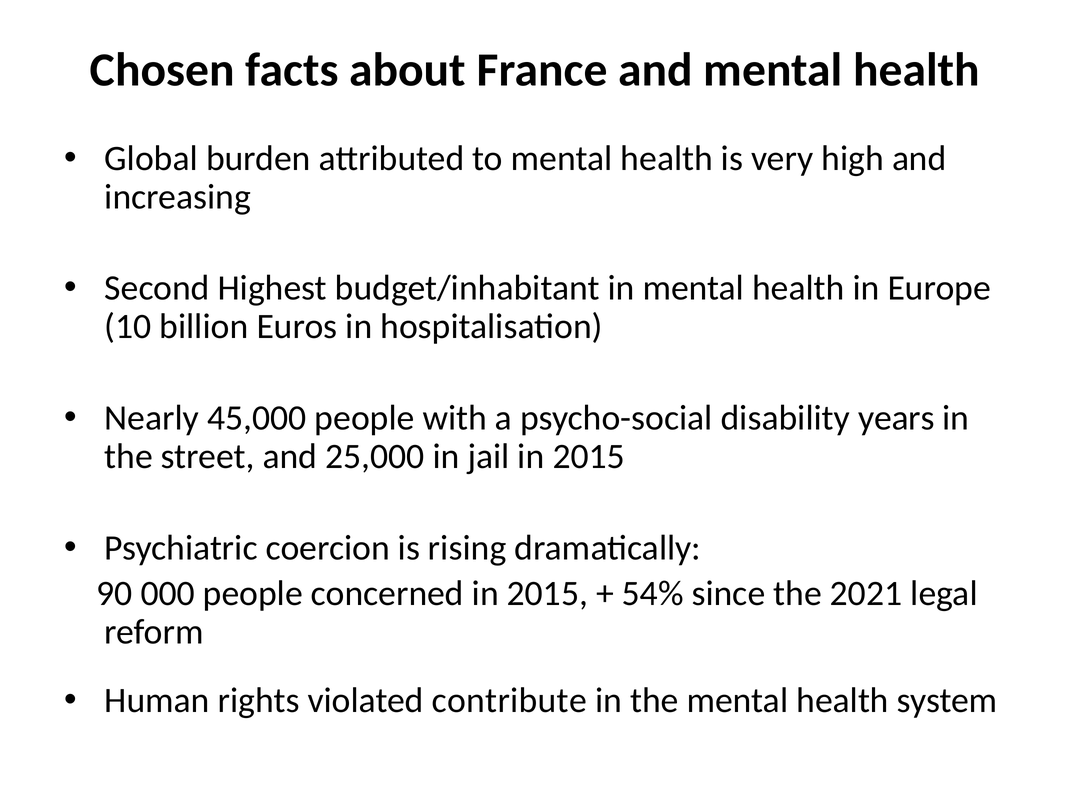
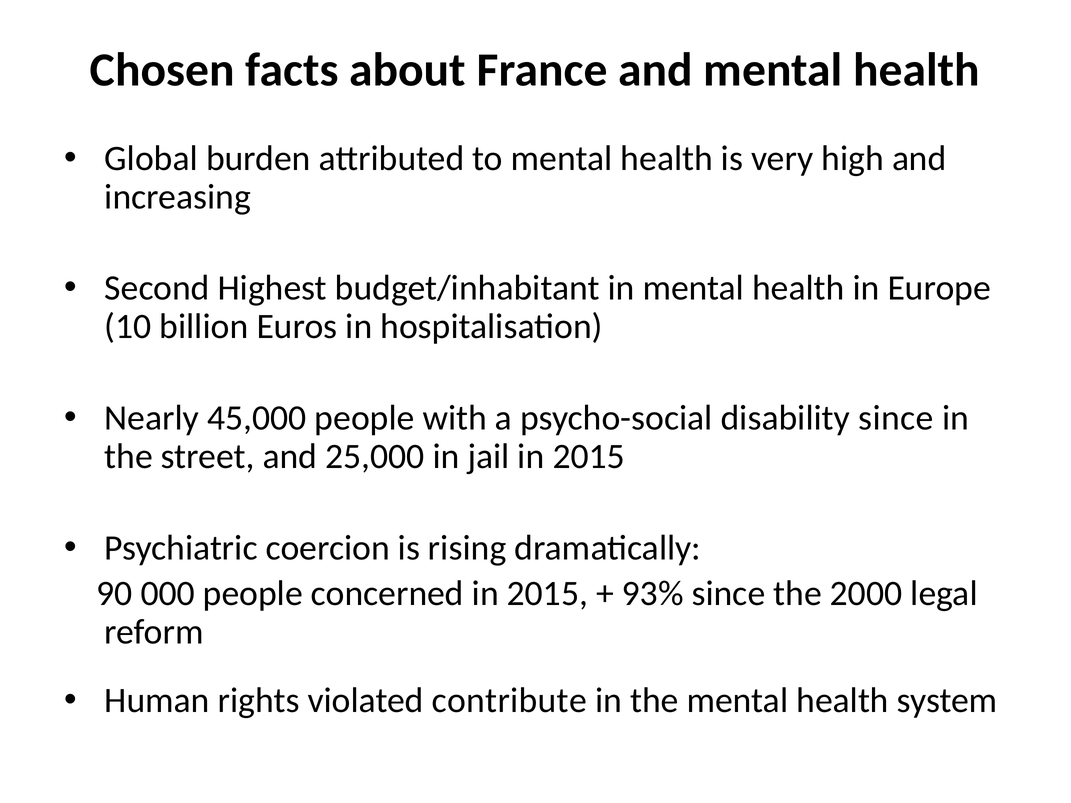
disability years: years -> since
54%: 54% -> 93%
2021: 2021 -> 2000
